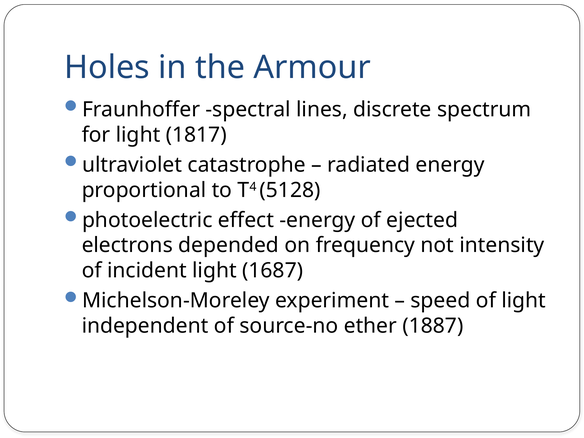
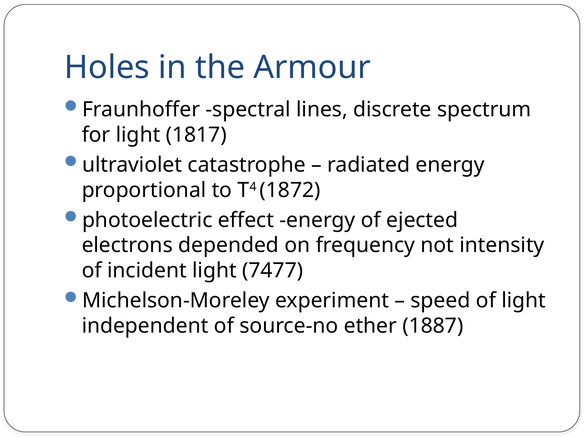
5128: 5128 -> 1872
1687: 1687 -> 7477
